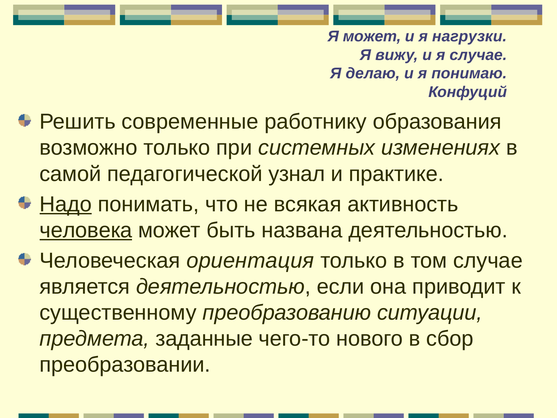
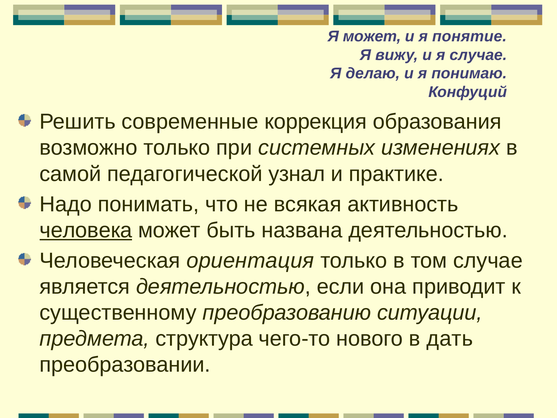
нагрузки: нагрузки -> понятие
работнику: работнику -> коррекция
Надо underline: present -> none
заданные: заданные -> структура
сбор: сбор -> дать
